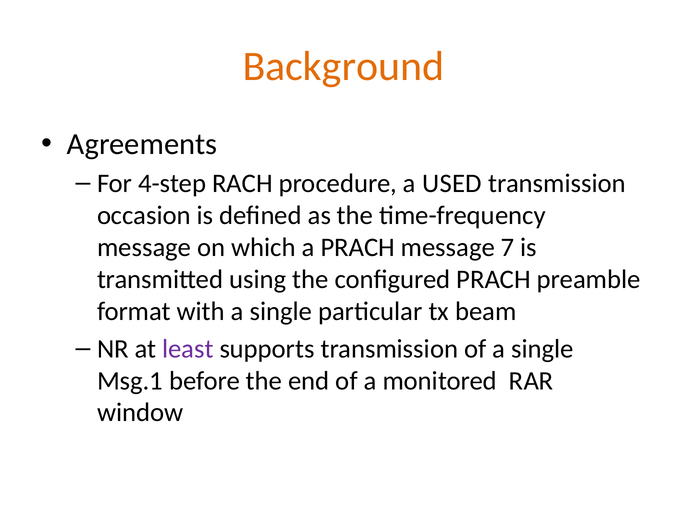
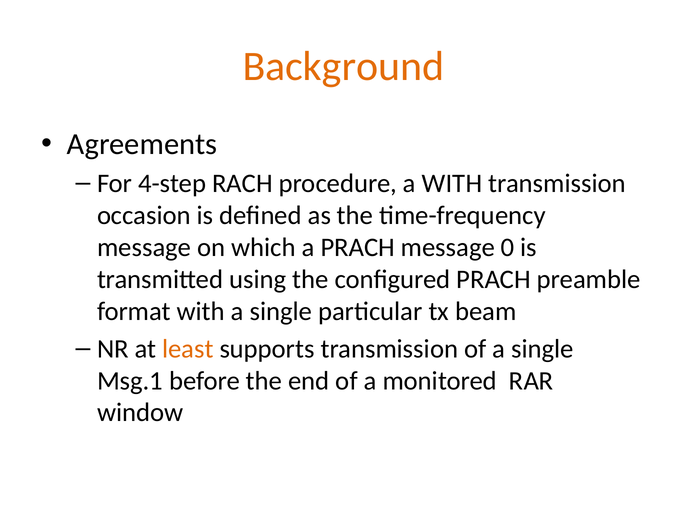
a USED: USED -> WITH
7: 7 -> 0
least colour: purple -> orange
